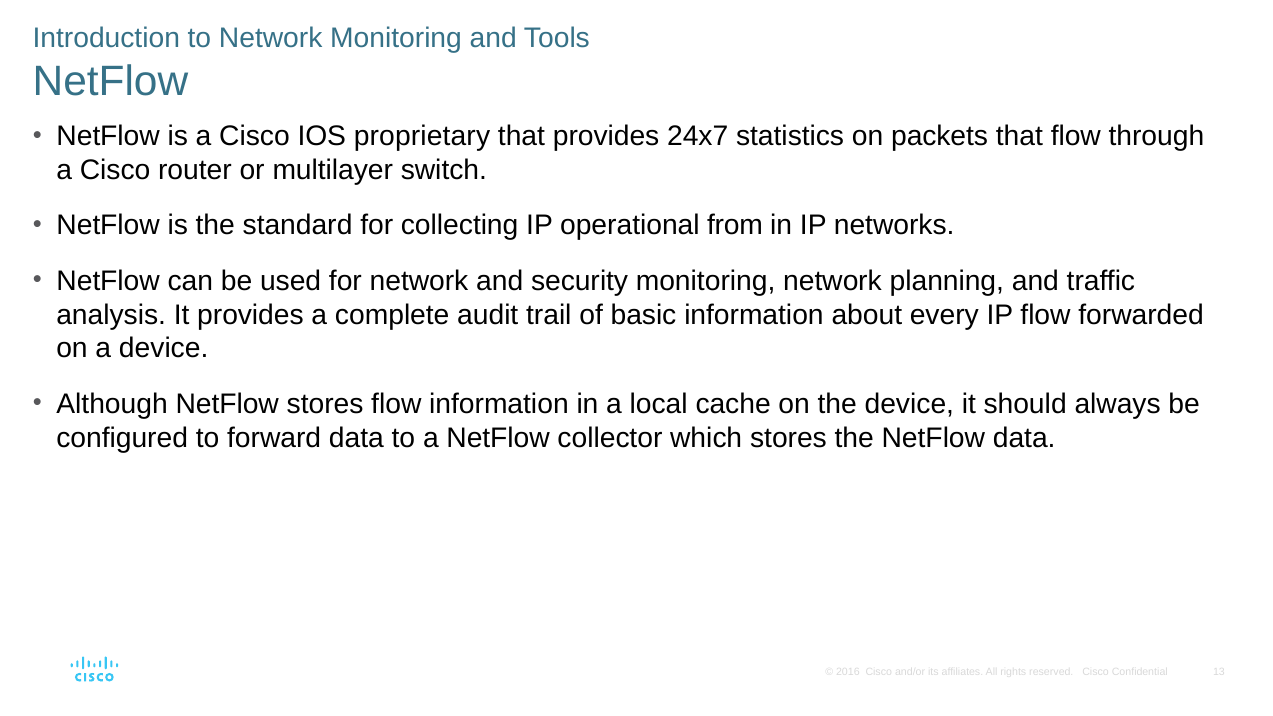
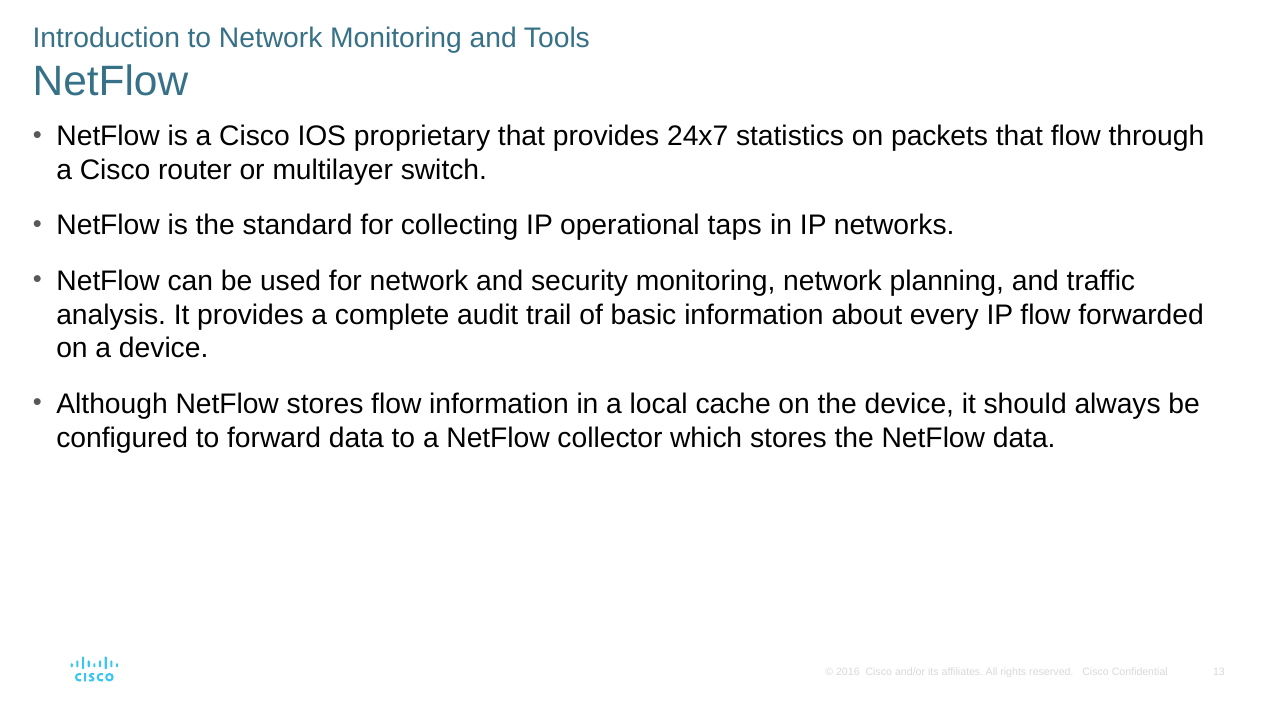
from: from -> taps
